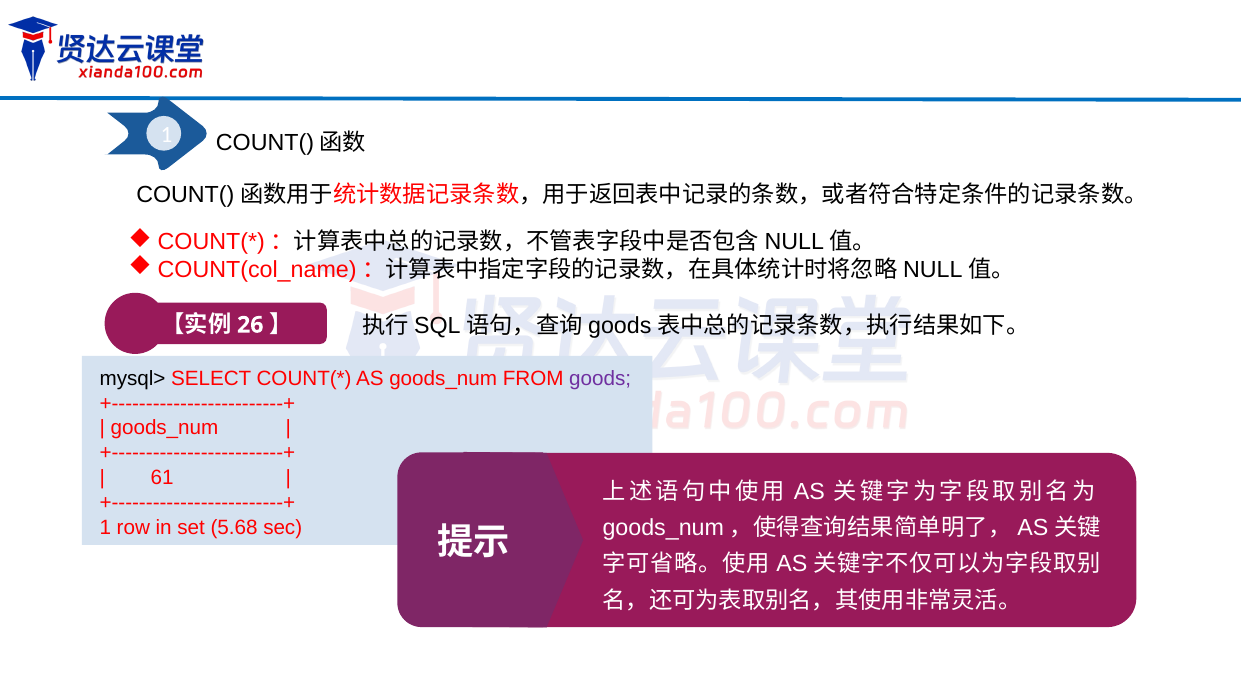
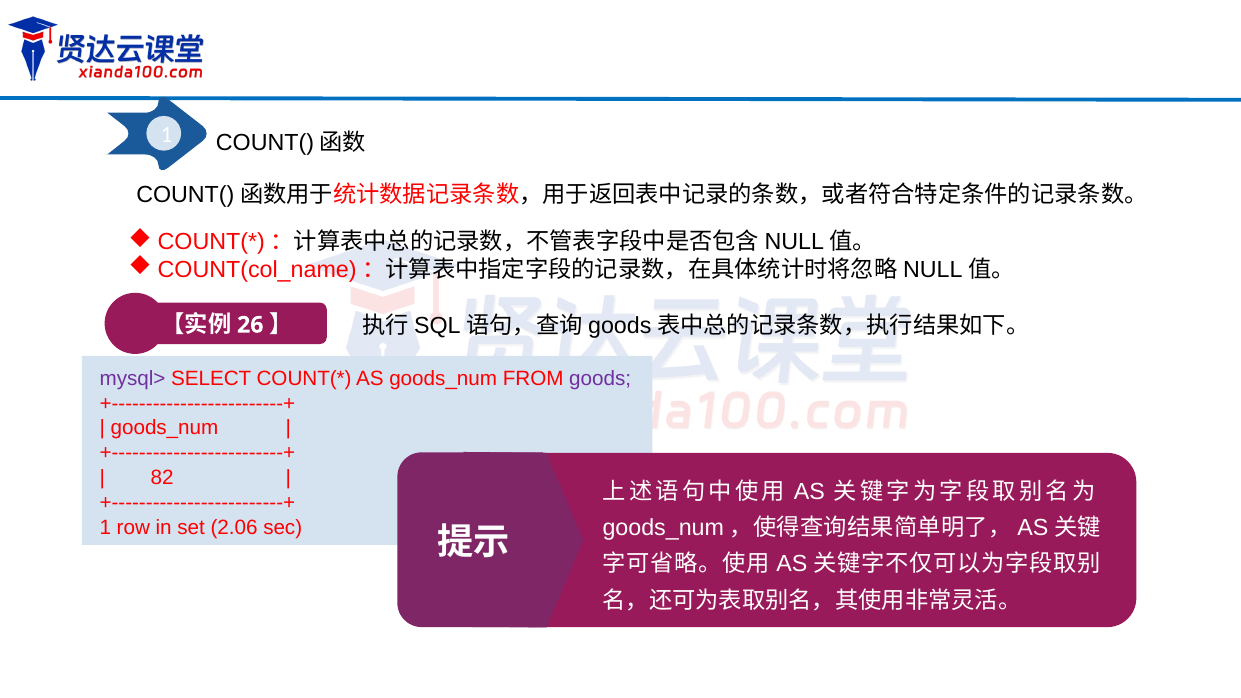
mysql> colour: black -> purple
61: 61 -> 82
5.68: 5.68 -> 2.06
